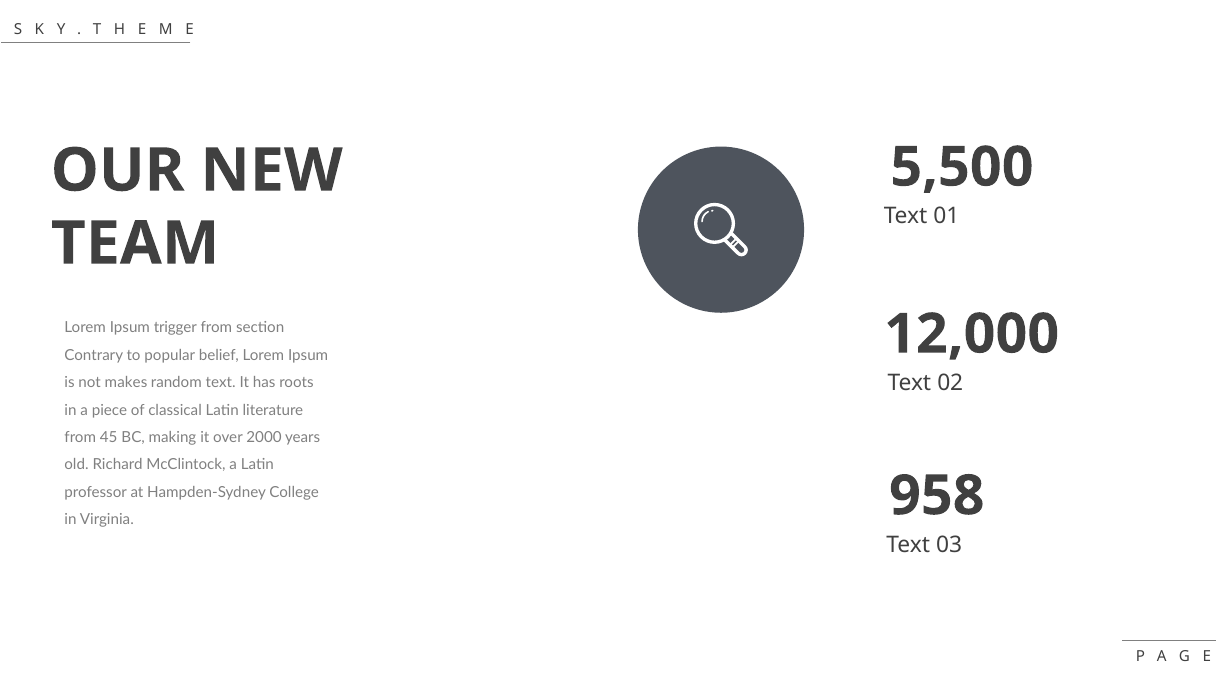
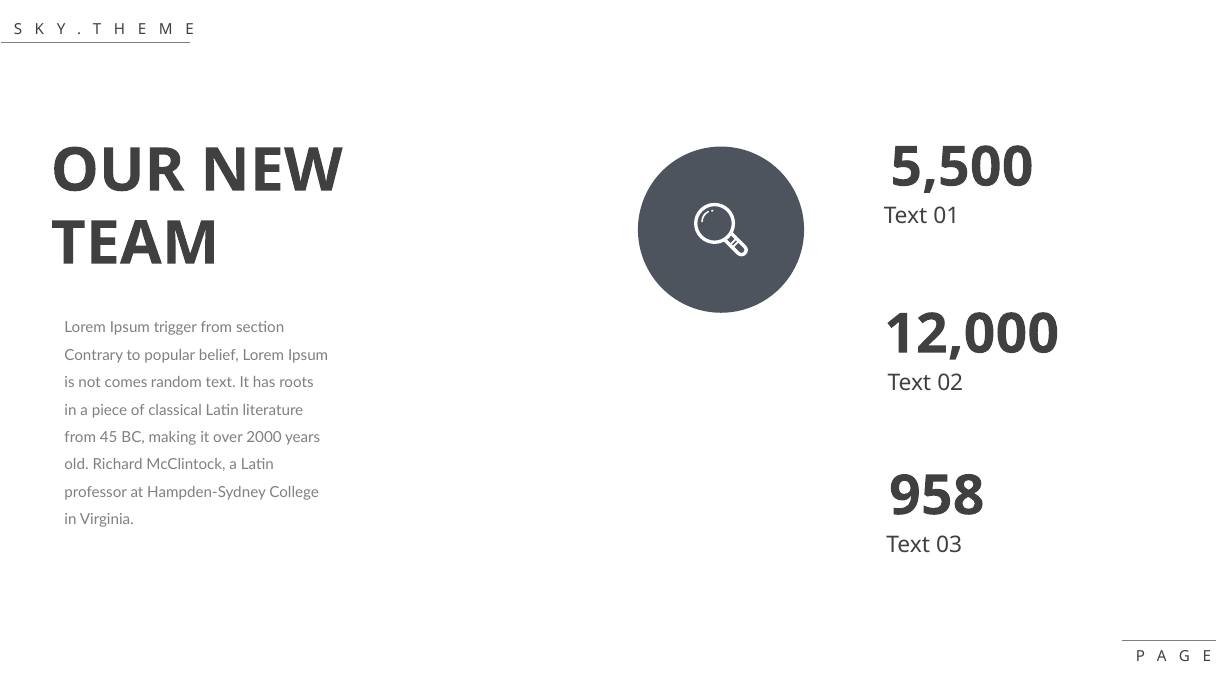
makes: makes -> comes
